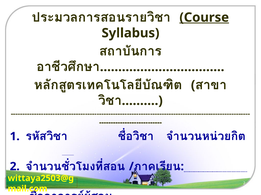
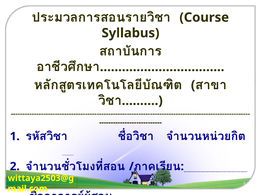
Course underline: present -> none
